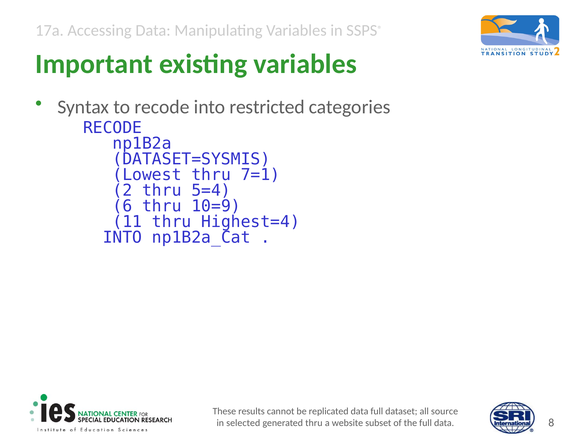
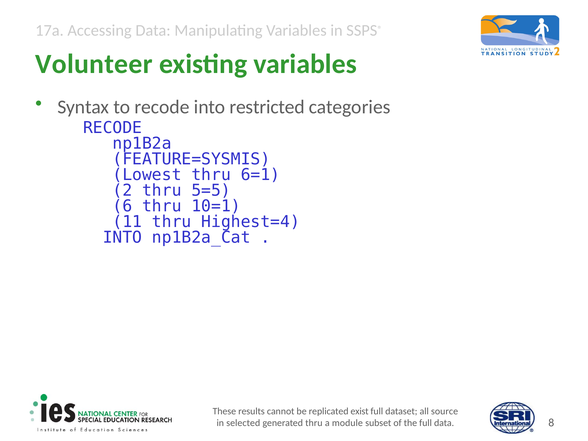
Important: Important -> Volunteer
DATASET=SYSMIS: DATASET=SYSMIS -> FEATURE=SYSMIS
7=1: 7=1 -> 6=1
5=4: 5=4 -> 5=5
10=9: 10=9 -> 10=1
replicated data: data -> exist
website: website -> module
